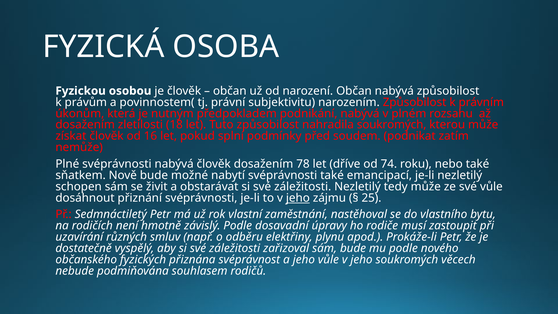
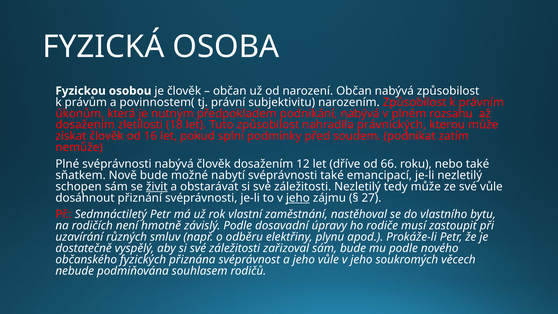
nahradila soukromých: soukromých -> právnických
78: 78 -> 12
74: 74 -> 66
živit underline: none -> present
25: 25 -> 27
